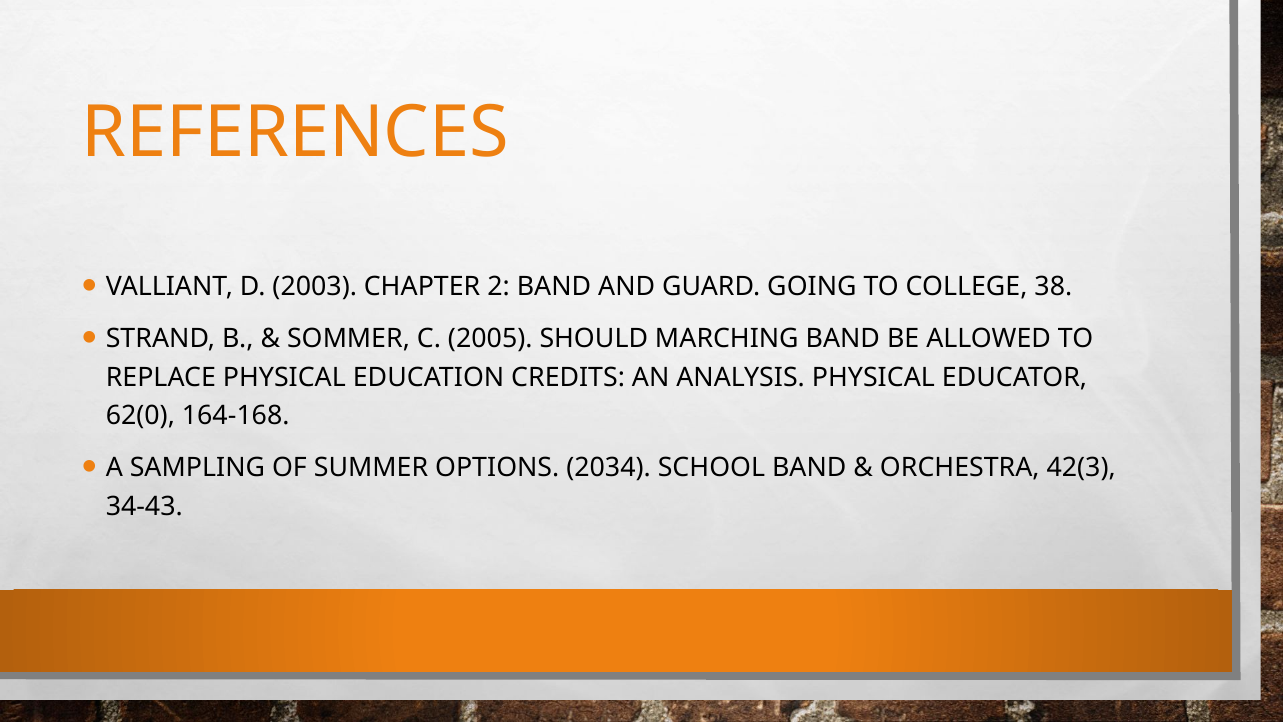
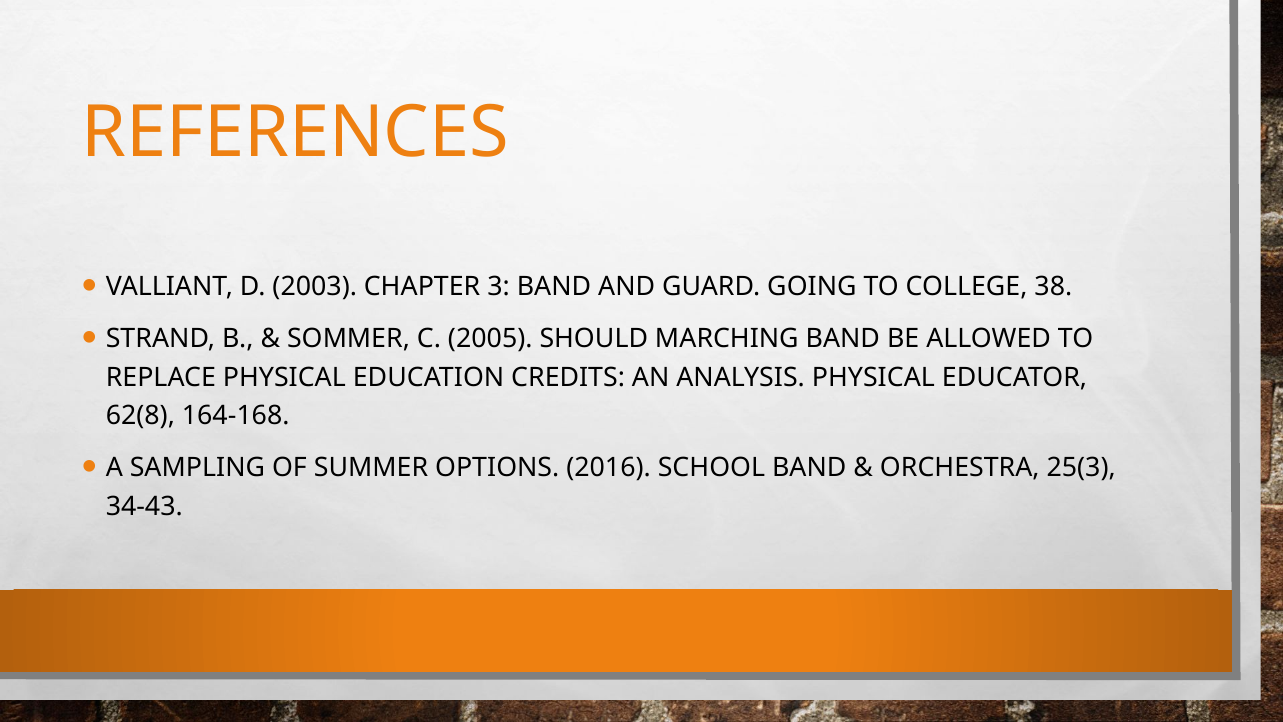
2: 2 -> 3
62(0: 62(0 -> 62(8
2034: 2034 -> 2016
42(3: 42(3 -> 25(3
